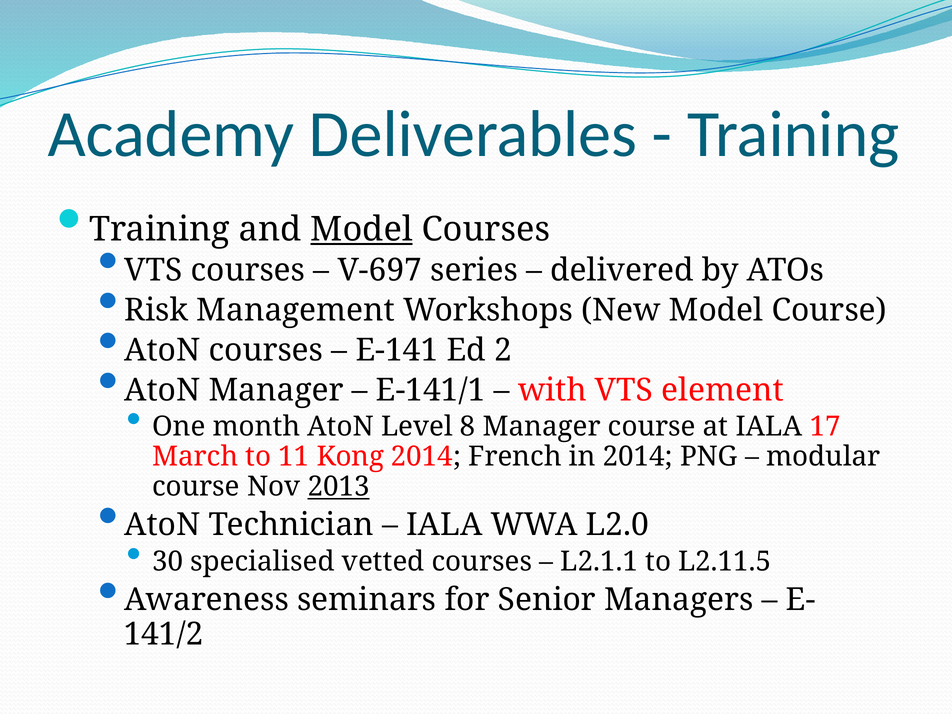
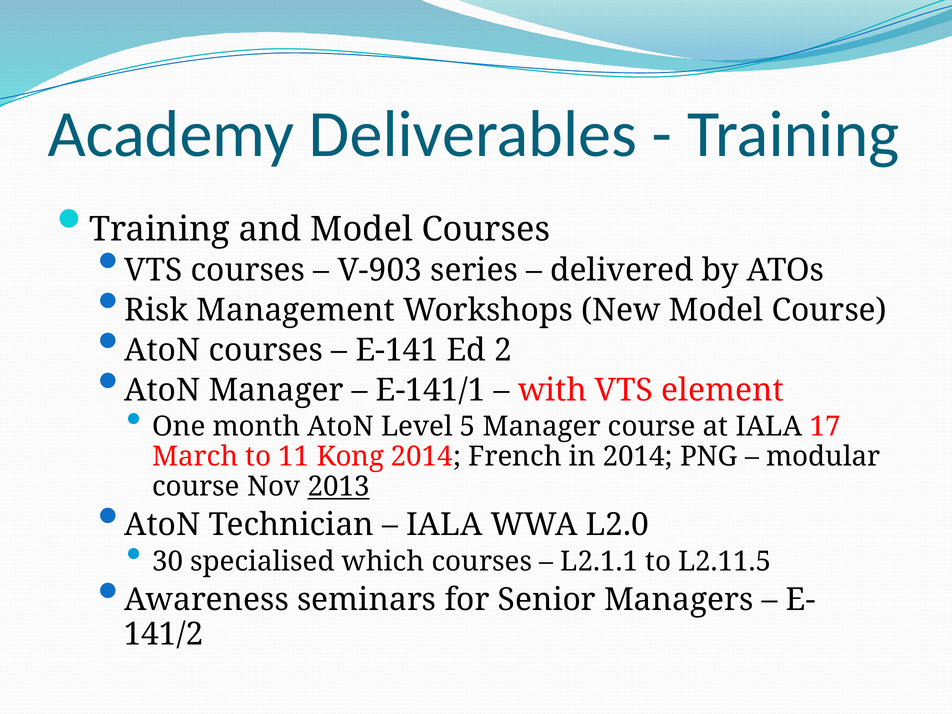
Model at (362, 229) underline: present -> none
V-697: V-697 -> V-903
8: 8 -> 5
vetted: vetted -> which
